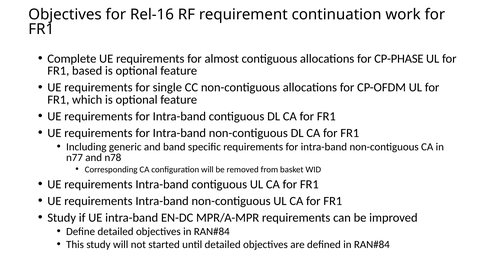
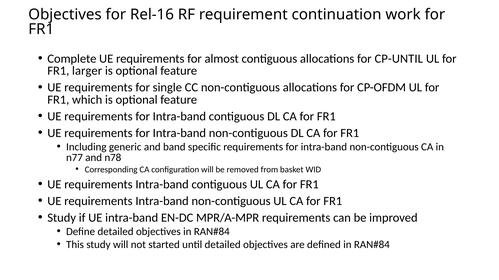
CP-PHASE: CP-PHASE -> CP-UNTIL
based: based -> larger
